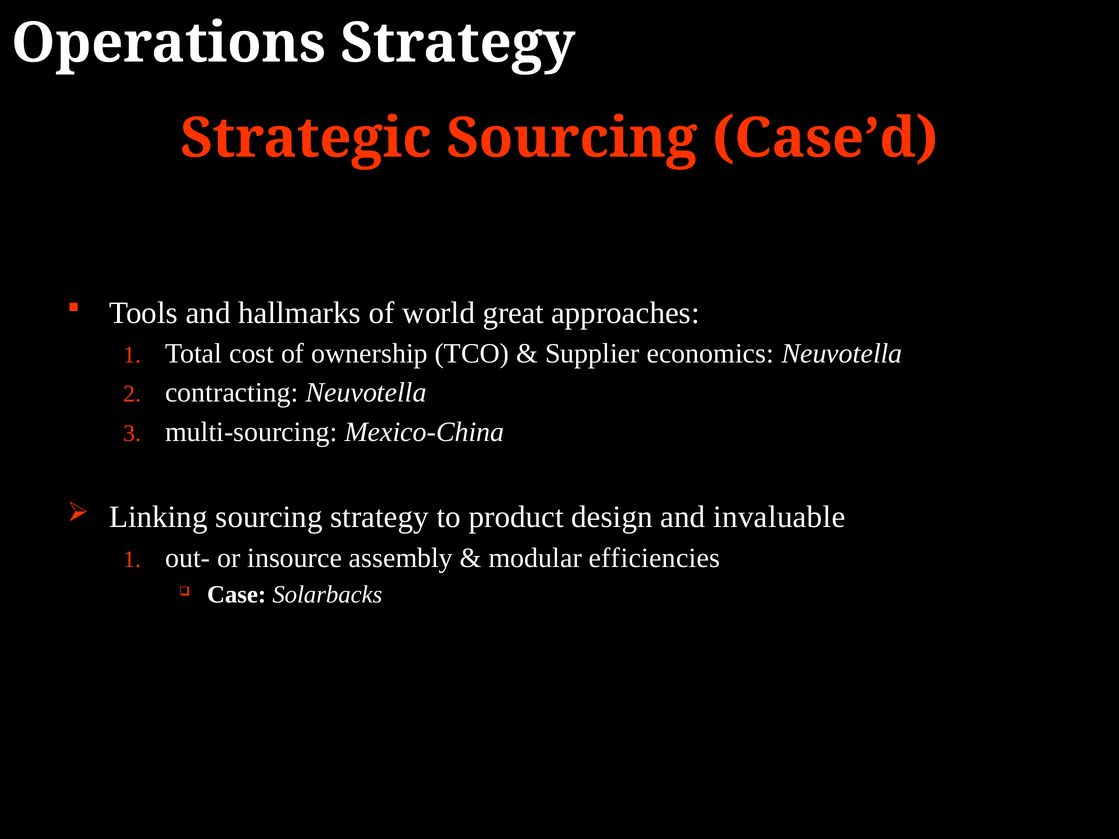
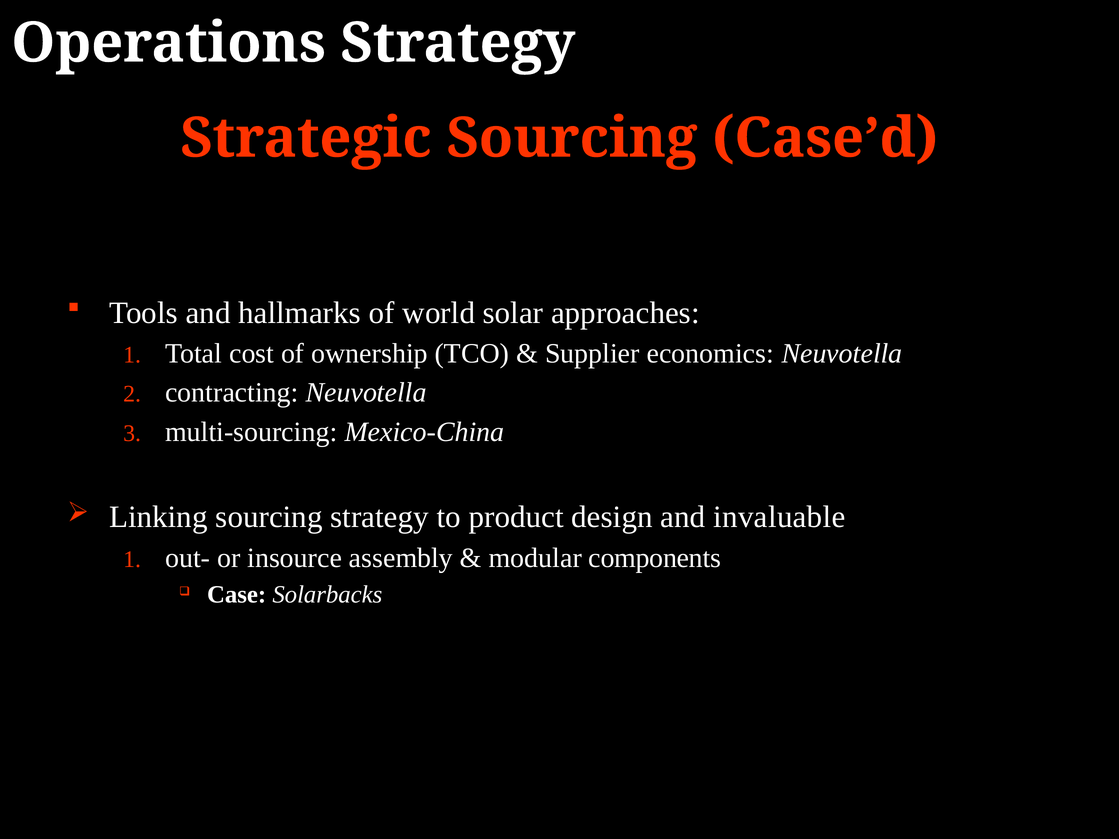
great: great -> solar
efficiencies: efficiencies -> components
